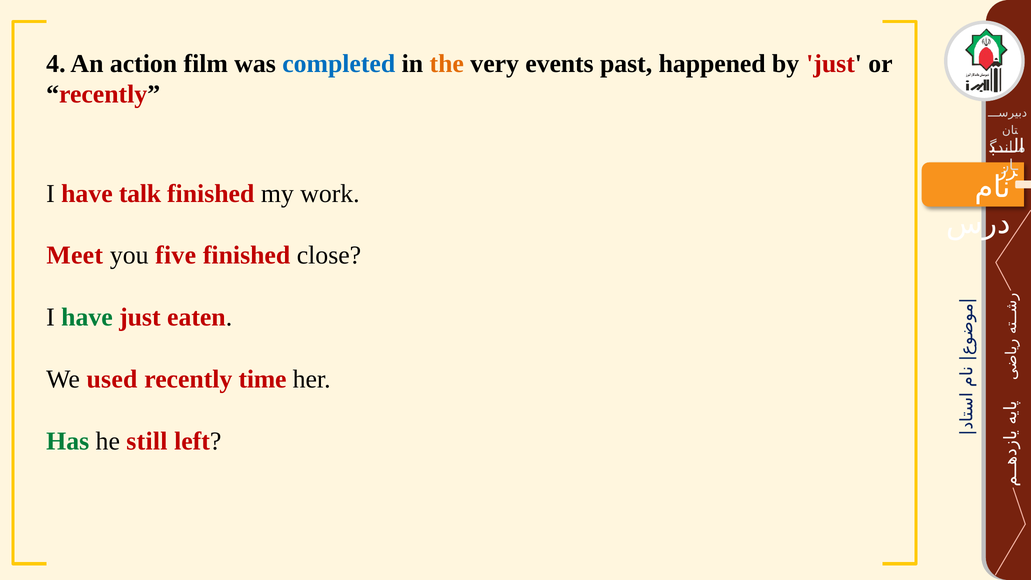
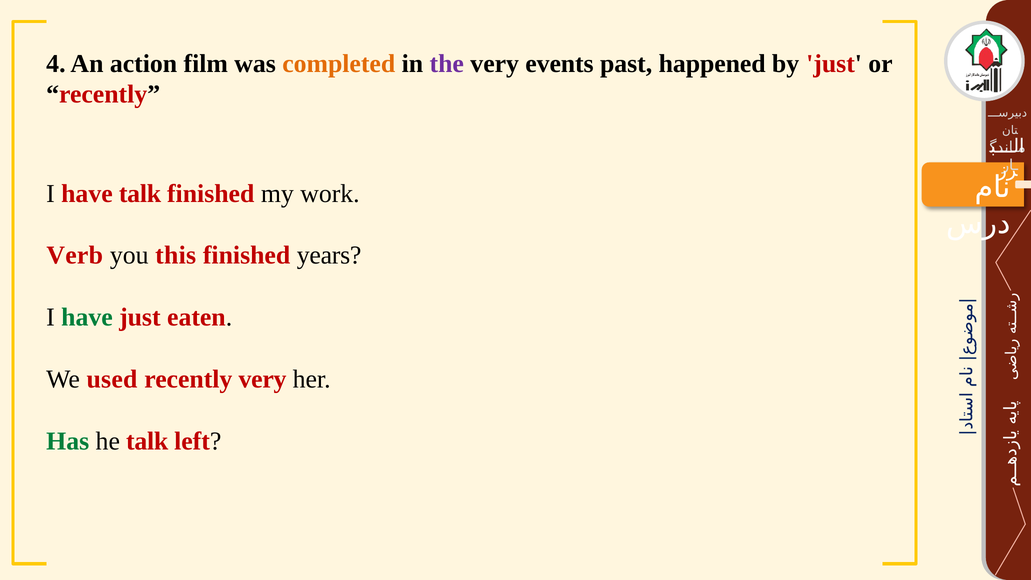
completed colour: blue -> orange
the colour: orange -> purple
Meet: Meet -> Verb
five: five -> this
close: close -> years
recently time: time -> very
he still: still -> talk
